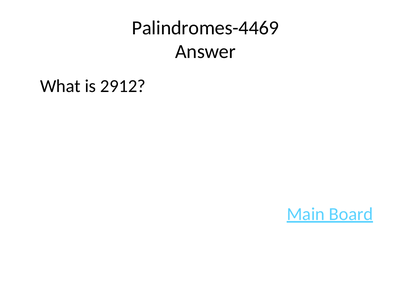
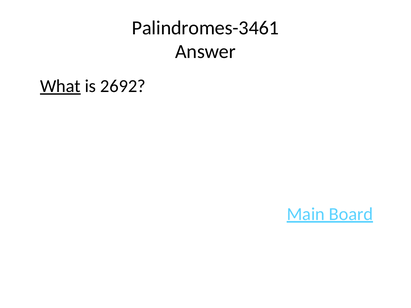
Palindromes-4469: Palindromes-4469 -> Palindromes-3461
What underline: none -> present
2912: 2912 -> 2692
